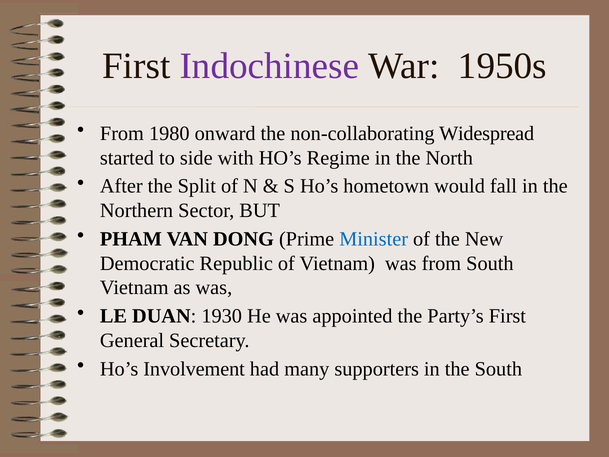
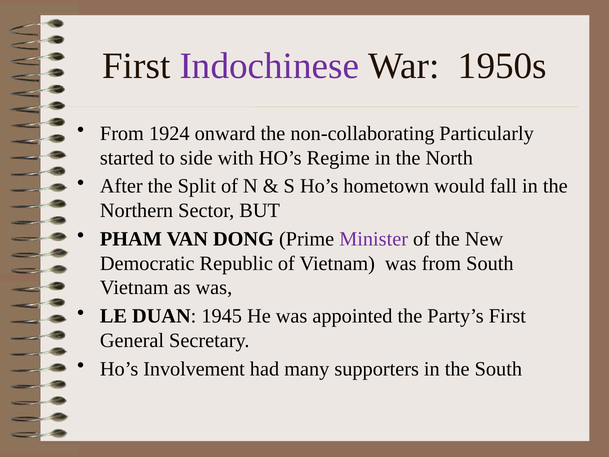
1980: 1980 -> 1924
Widespread: Widespread -> Particularly
Minister colour: blue -> purple
1930: 1930 -> 1945
